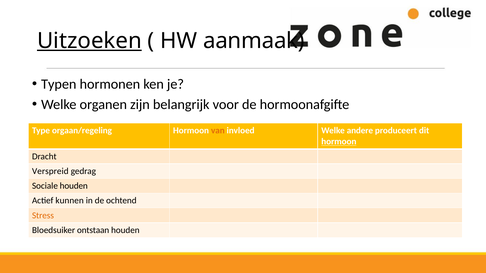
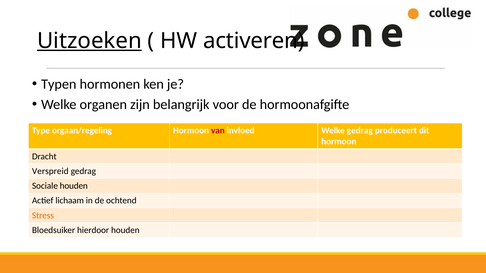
aanmaak: aanmaak -> activeren
van colour: orange -> red
Welke andere: andere -> gedrag
hormoon at (339, 142) underline: present -> none
kunnen: kunnen -> lichaam
ontstaan: ontstaan -> hierdoor
